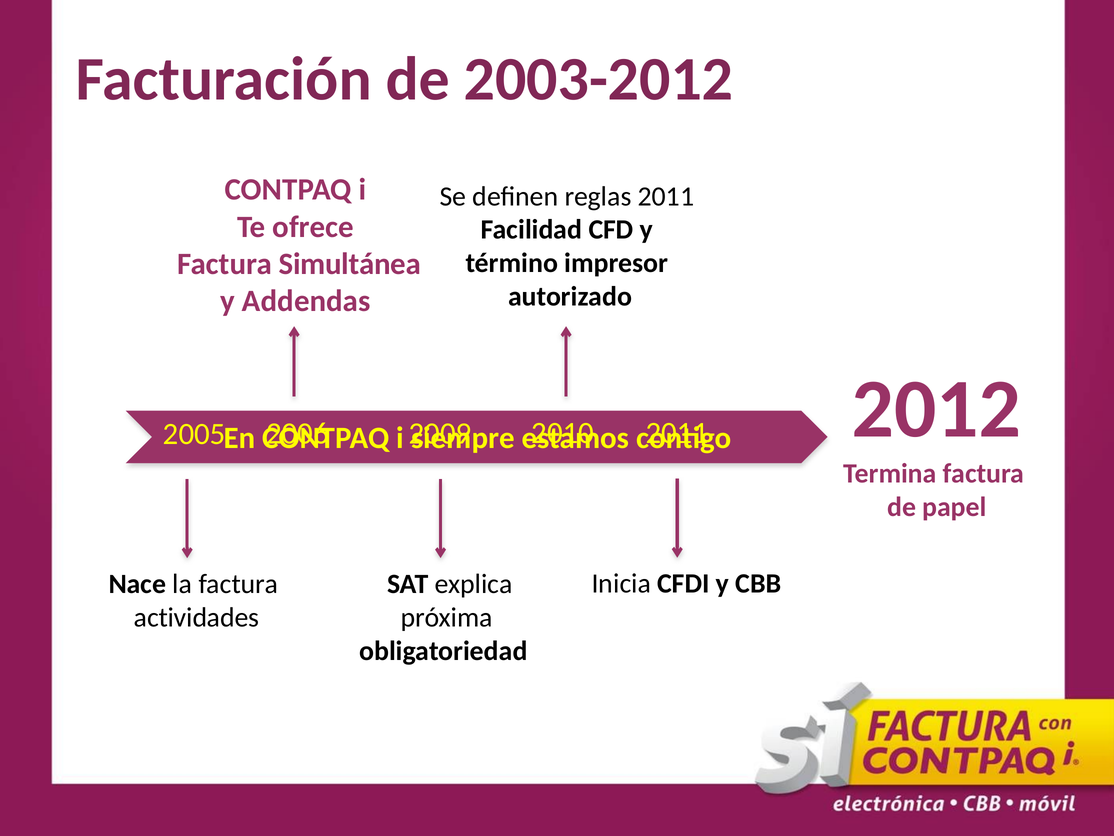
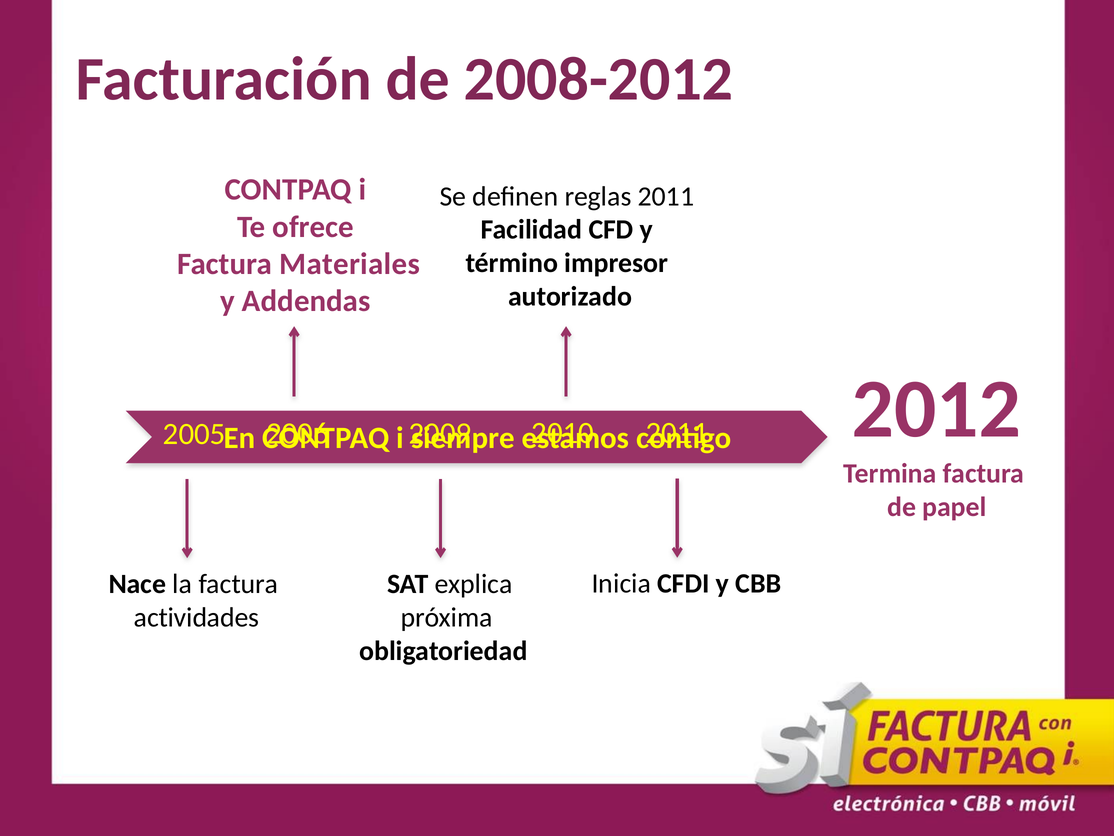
2003-2012: 2003-2012 -> 2008-2012
Simultánea: Simultánea -> Materiales
